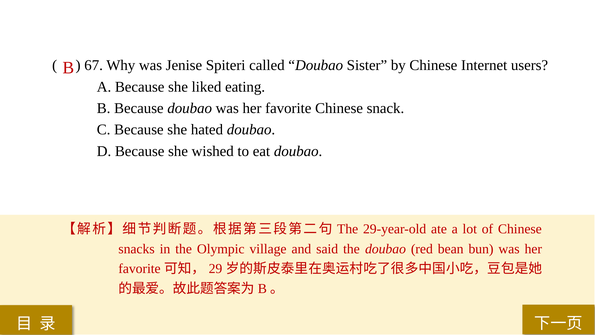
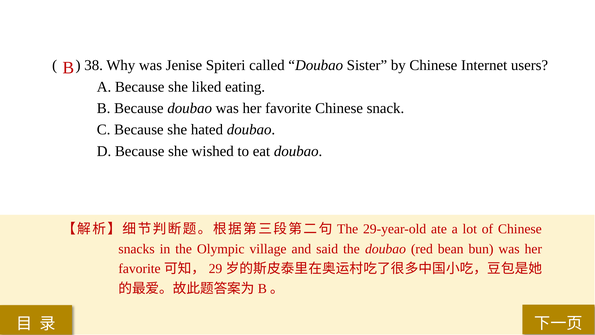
67: 67 -> 38
